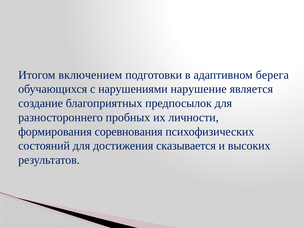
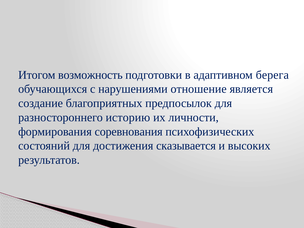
включением: включением -> возможность
нарушение: нарушение -> отношение
пробных: пробных -> историю
